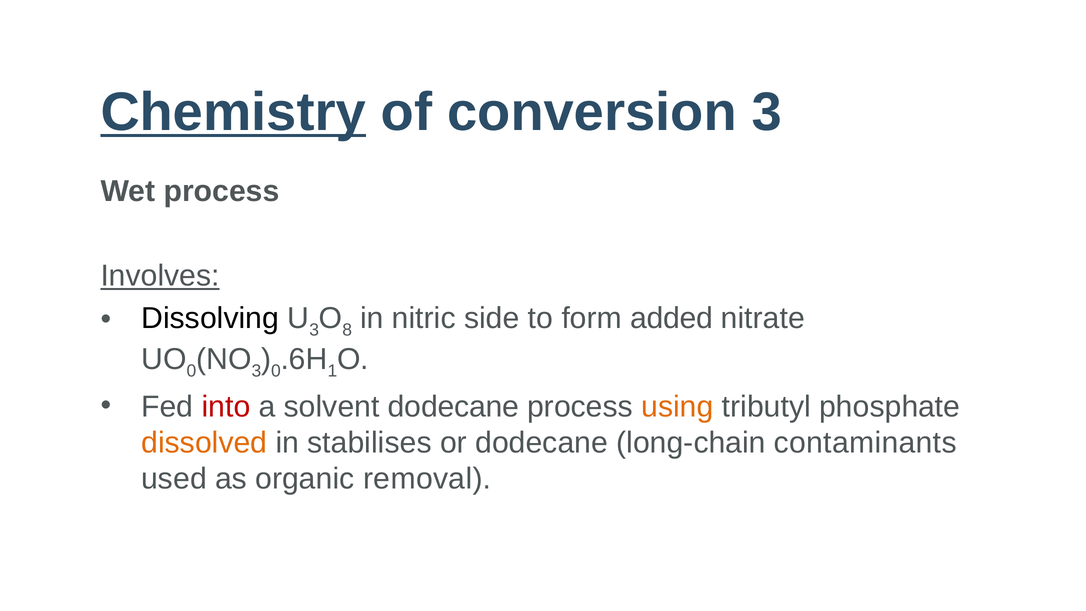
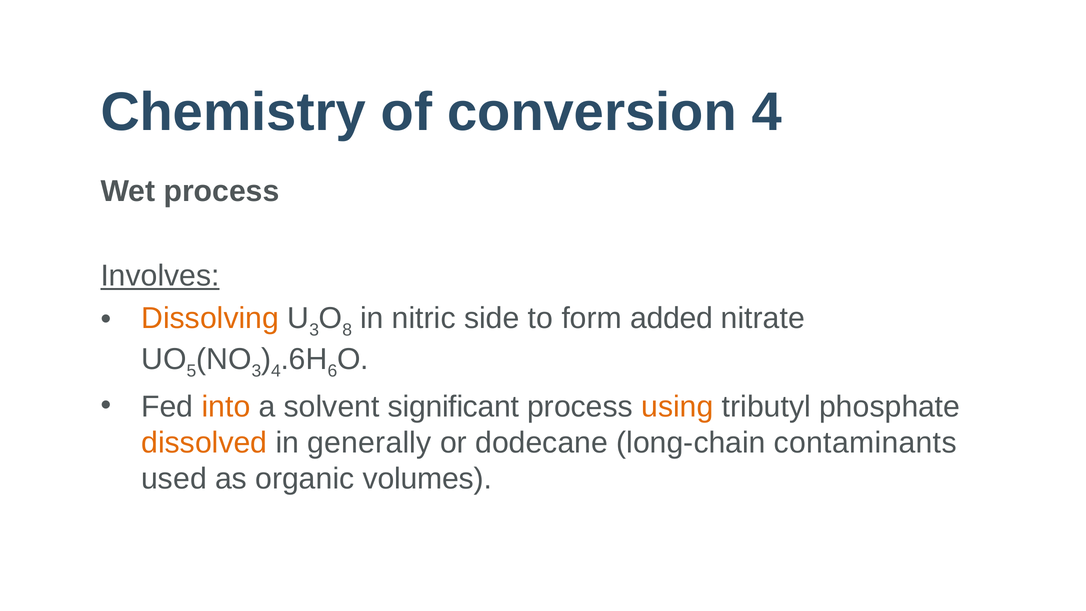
Chemistry underline: present -> none
conversion 3: 3 -> 4
Dissolving colour: black -> orange
0 at (191, 371): 0 -> 5
0 at (276, 371): 0 -> 4
1: 1 -> 6
into colour: red -> orange
solvent dodecane: dodecane -> significant
stabilises: stabilises -> generally
removal: removal -> volumes
